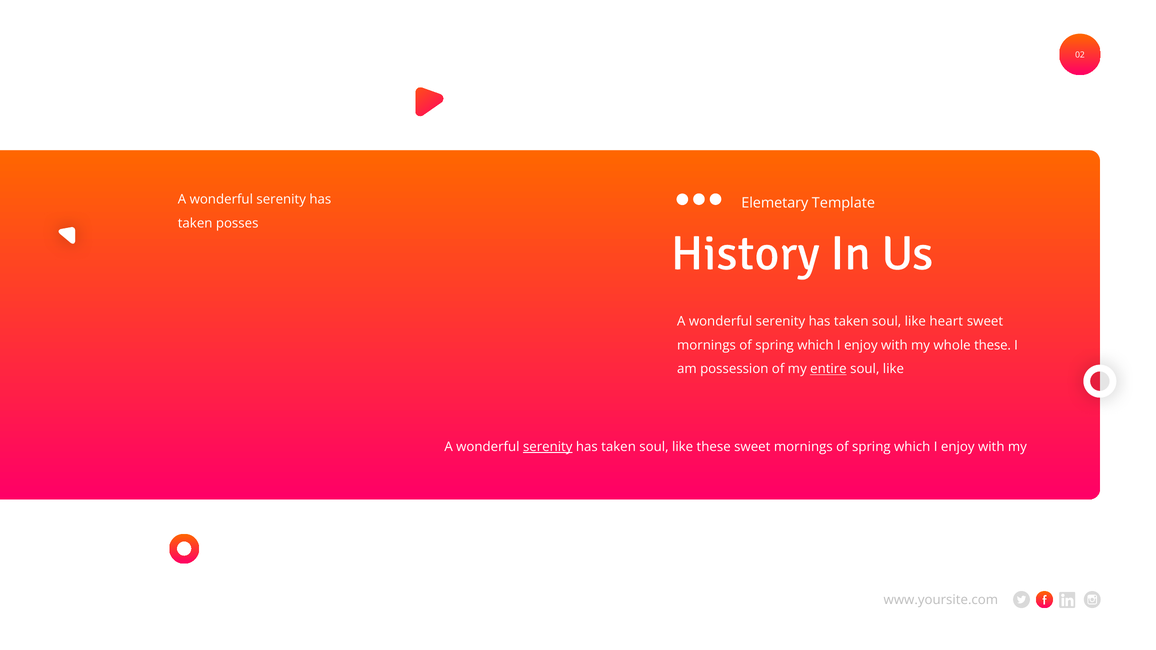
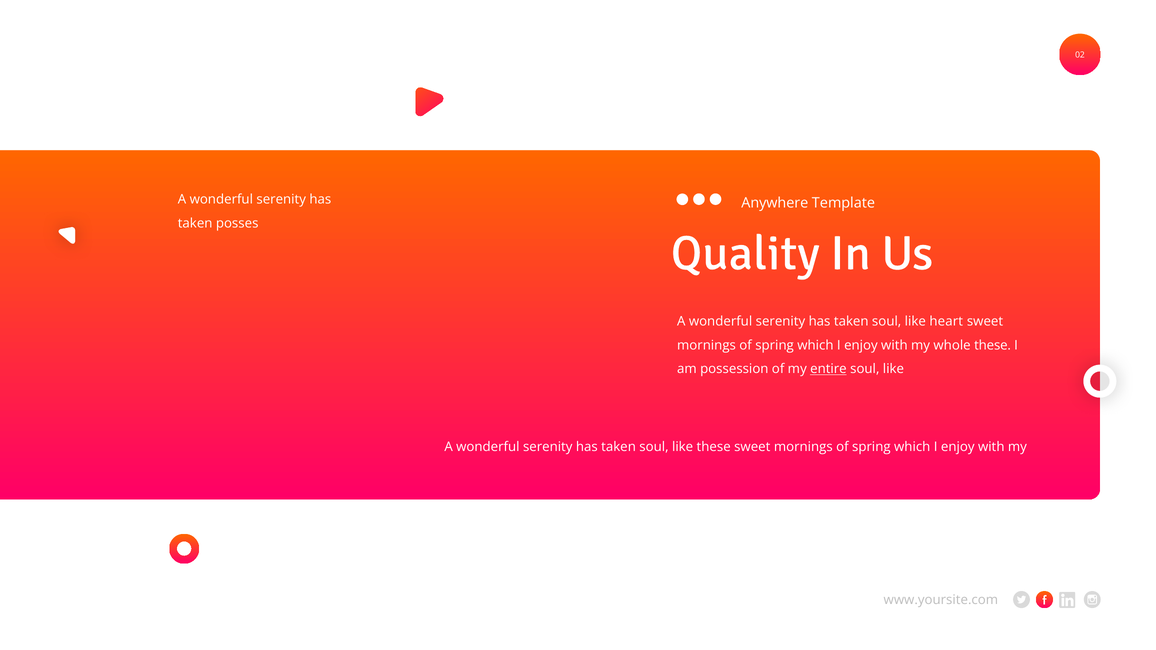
Elemetary: Elemetary -> Anywhere
History: History -> Quality
serenity at (548, 447) underline: present -> none
